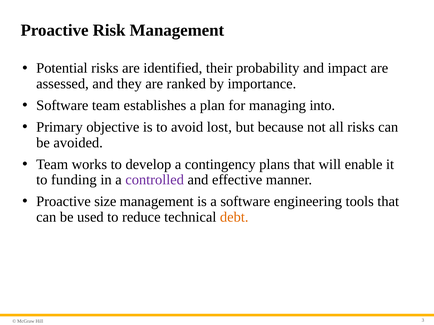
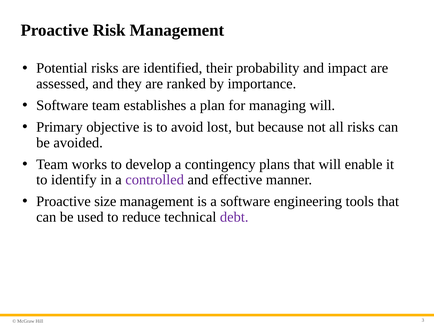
managing into: into -> will
funding: funding -> identify
debt colour: orange -> purple
